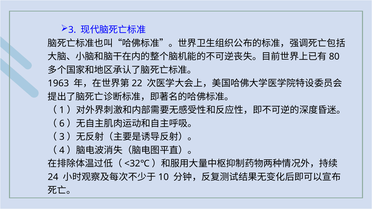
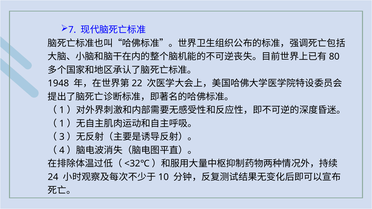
3 at (72, 30): 3 -> 7
1963: 1963 -> 1948
6 at (62, 124): 6 -> 1
